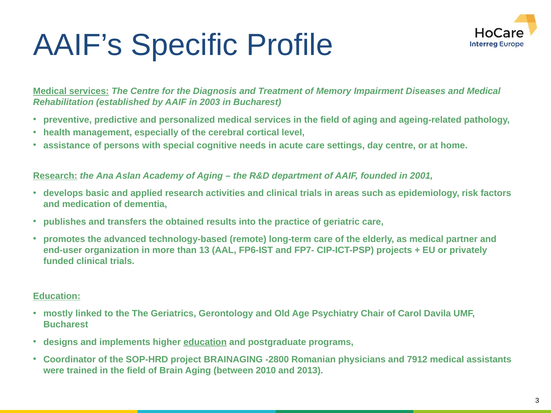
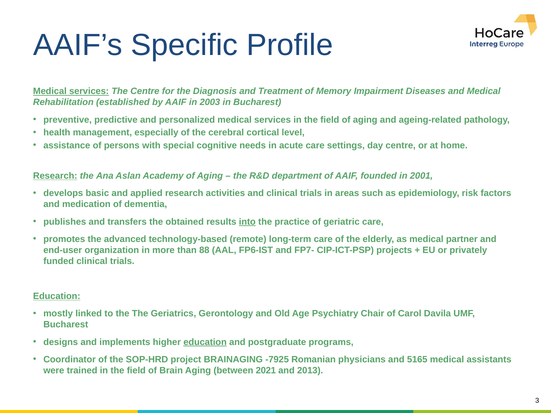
into underline: none -> present
13: 13 -> 88
-2800: -2800 -> -7925
7912: 7912 -> 5165
2010: 2010 -> 2021
